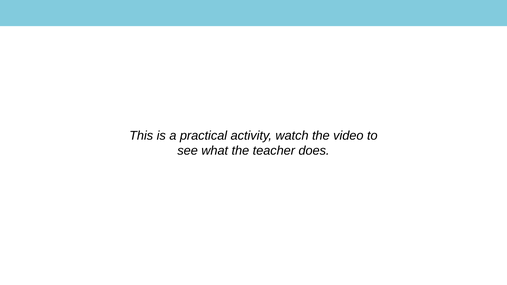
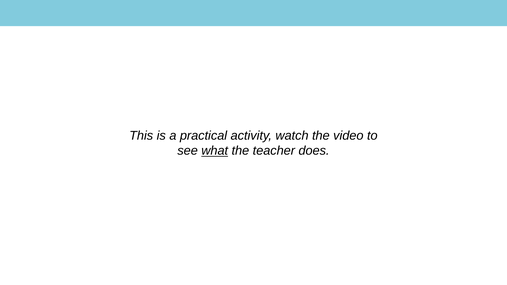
what underline: none -> present
